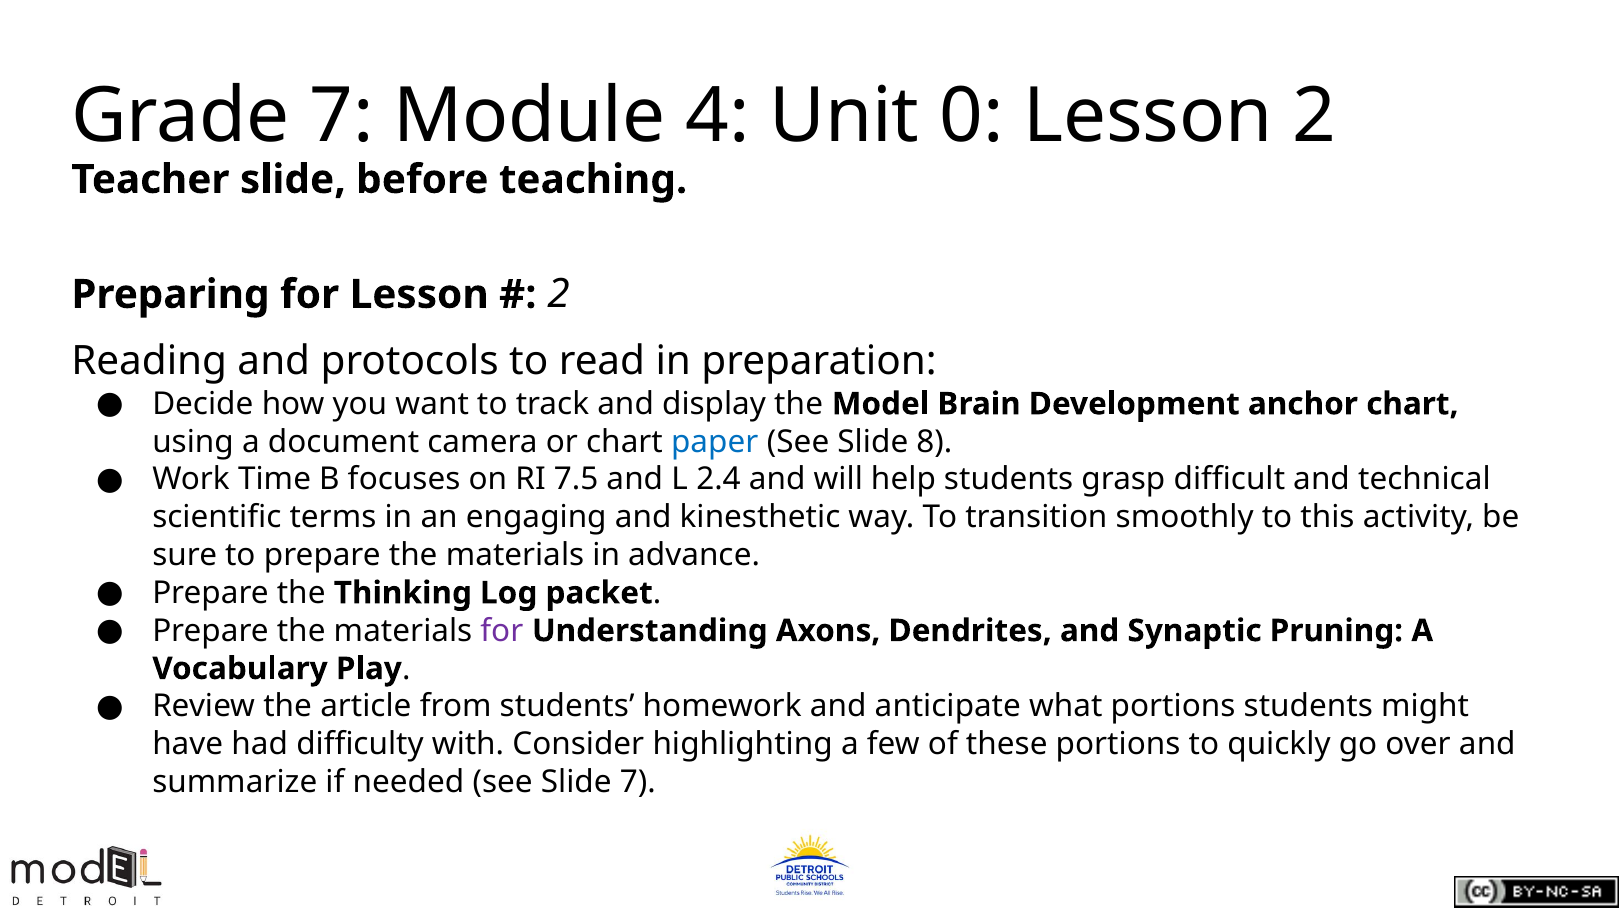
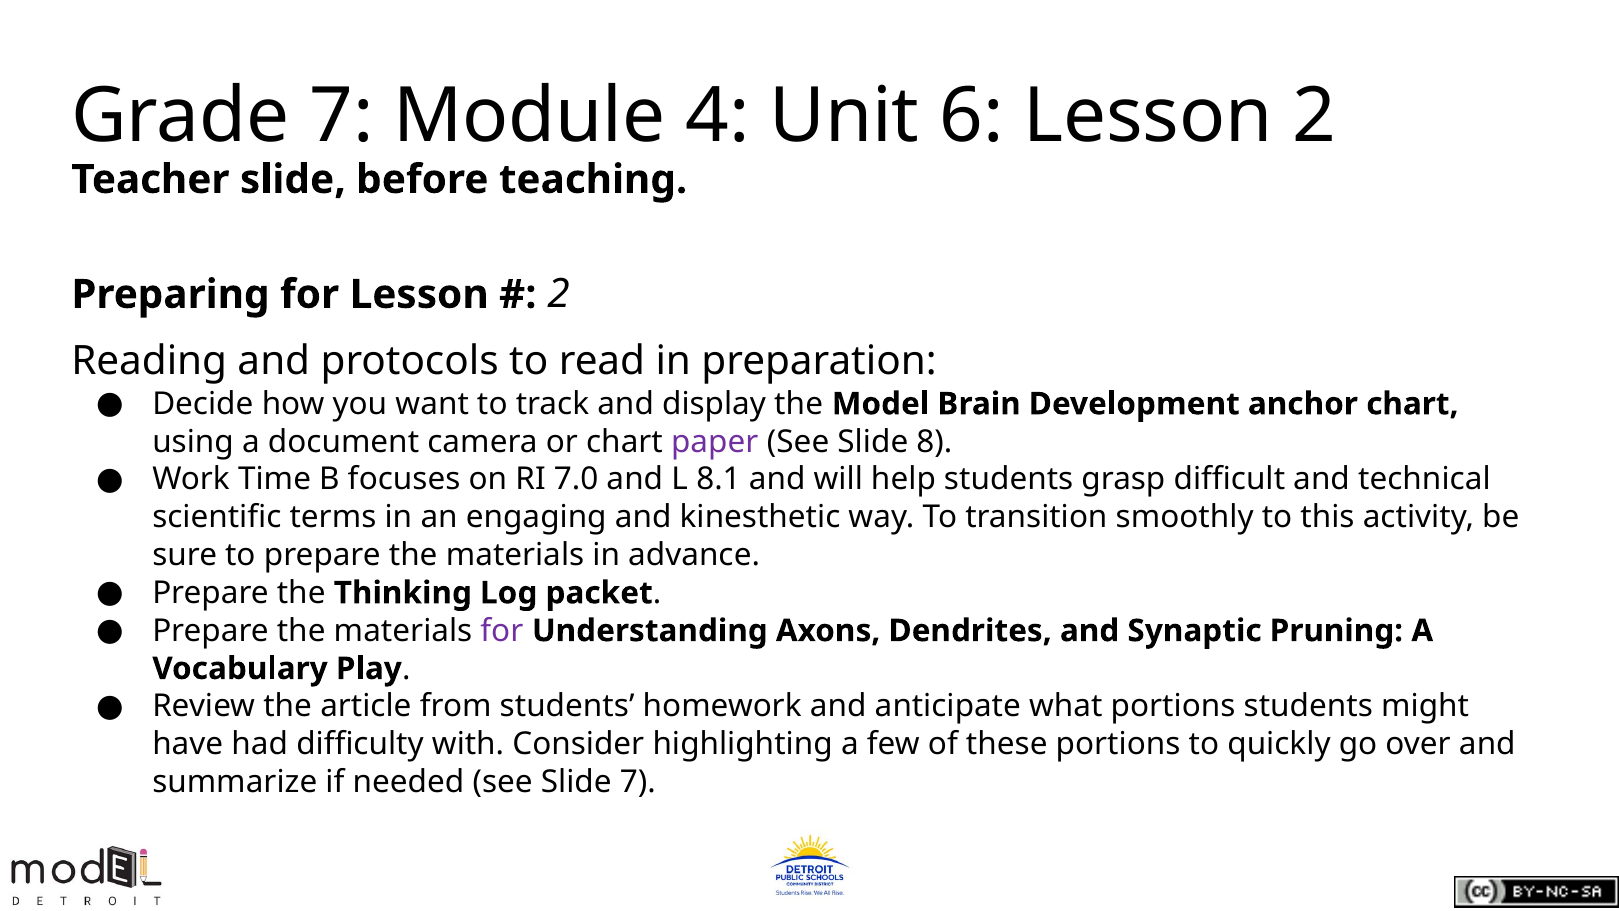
0: 0 -> 6
paper colour: blue -> purple
7.5: 7.5 -> 7.0
2.4: 2.4 -> 8.1
